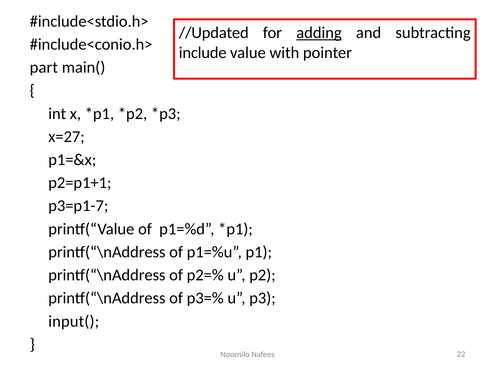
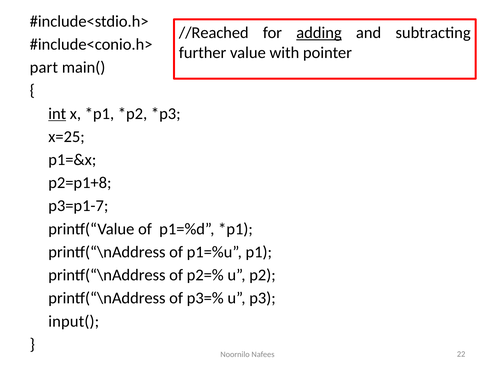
//Updated: //Updated -> //Reached
include: include -> further
int underline: none -> present
x=27: x=27 -> x=25
p2=p1+1: p2=p1+1 -> p2=p1+8
